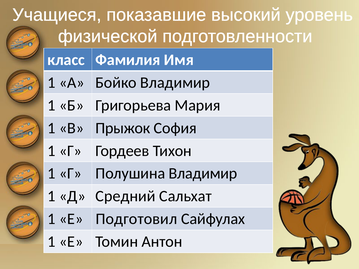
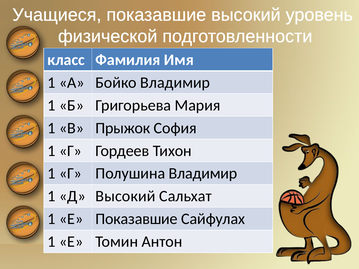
Д Средний: Средний -> Высокий
Е Подготовил: Подготовил -> Показавшие
